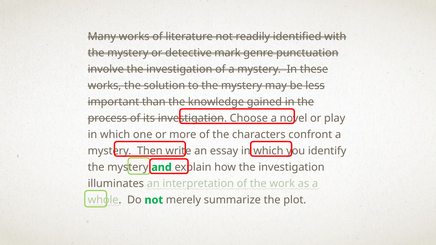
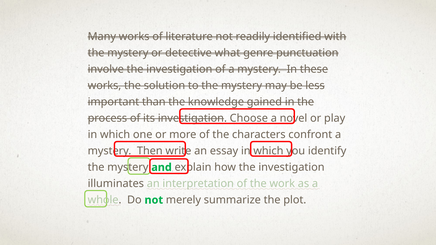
mark: mark -> what
